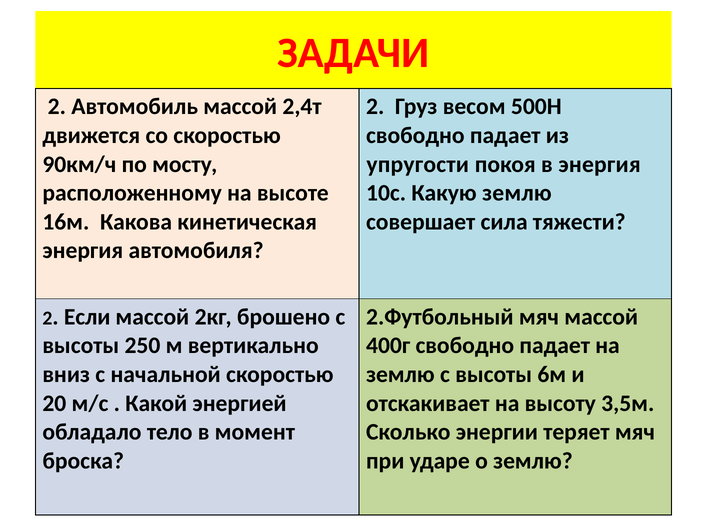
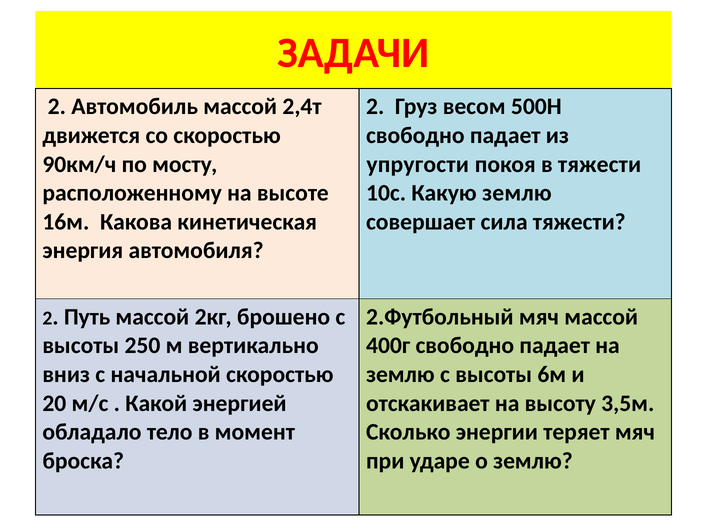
в энергия: энергия -> тяжести
Если: Если -> Путь
